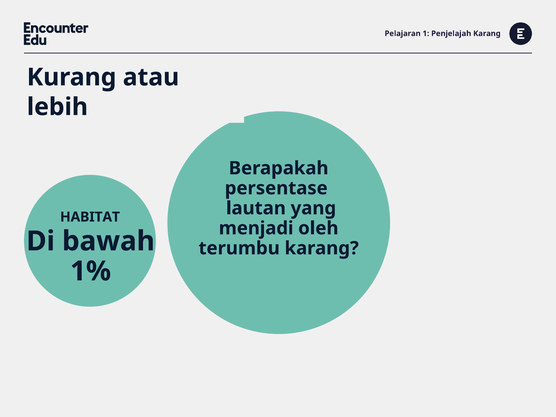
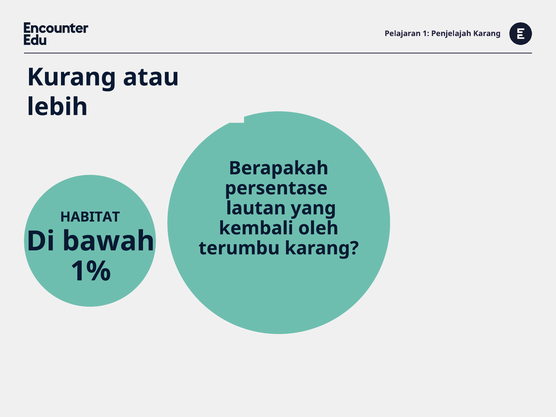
menjadi: menjadi -> kembali
